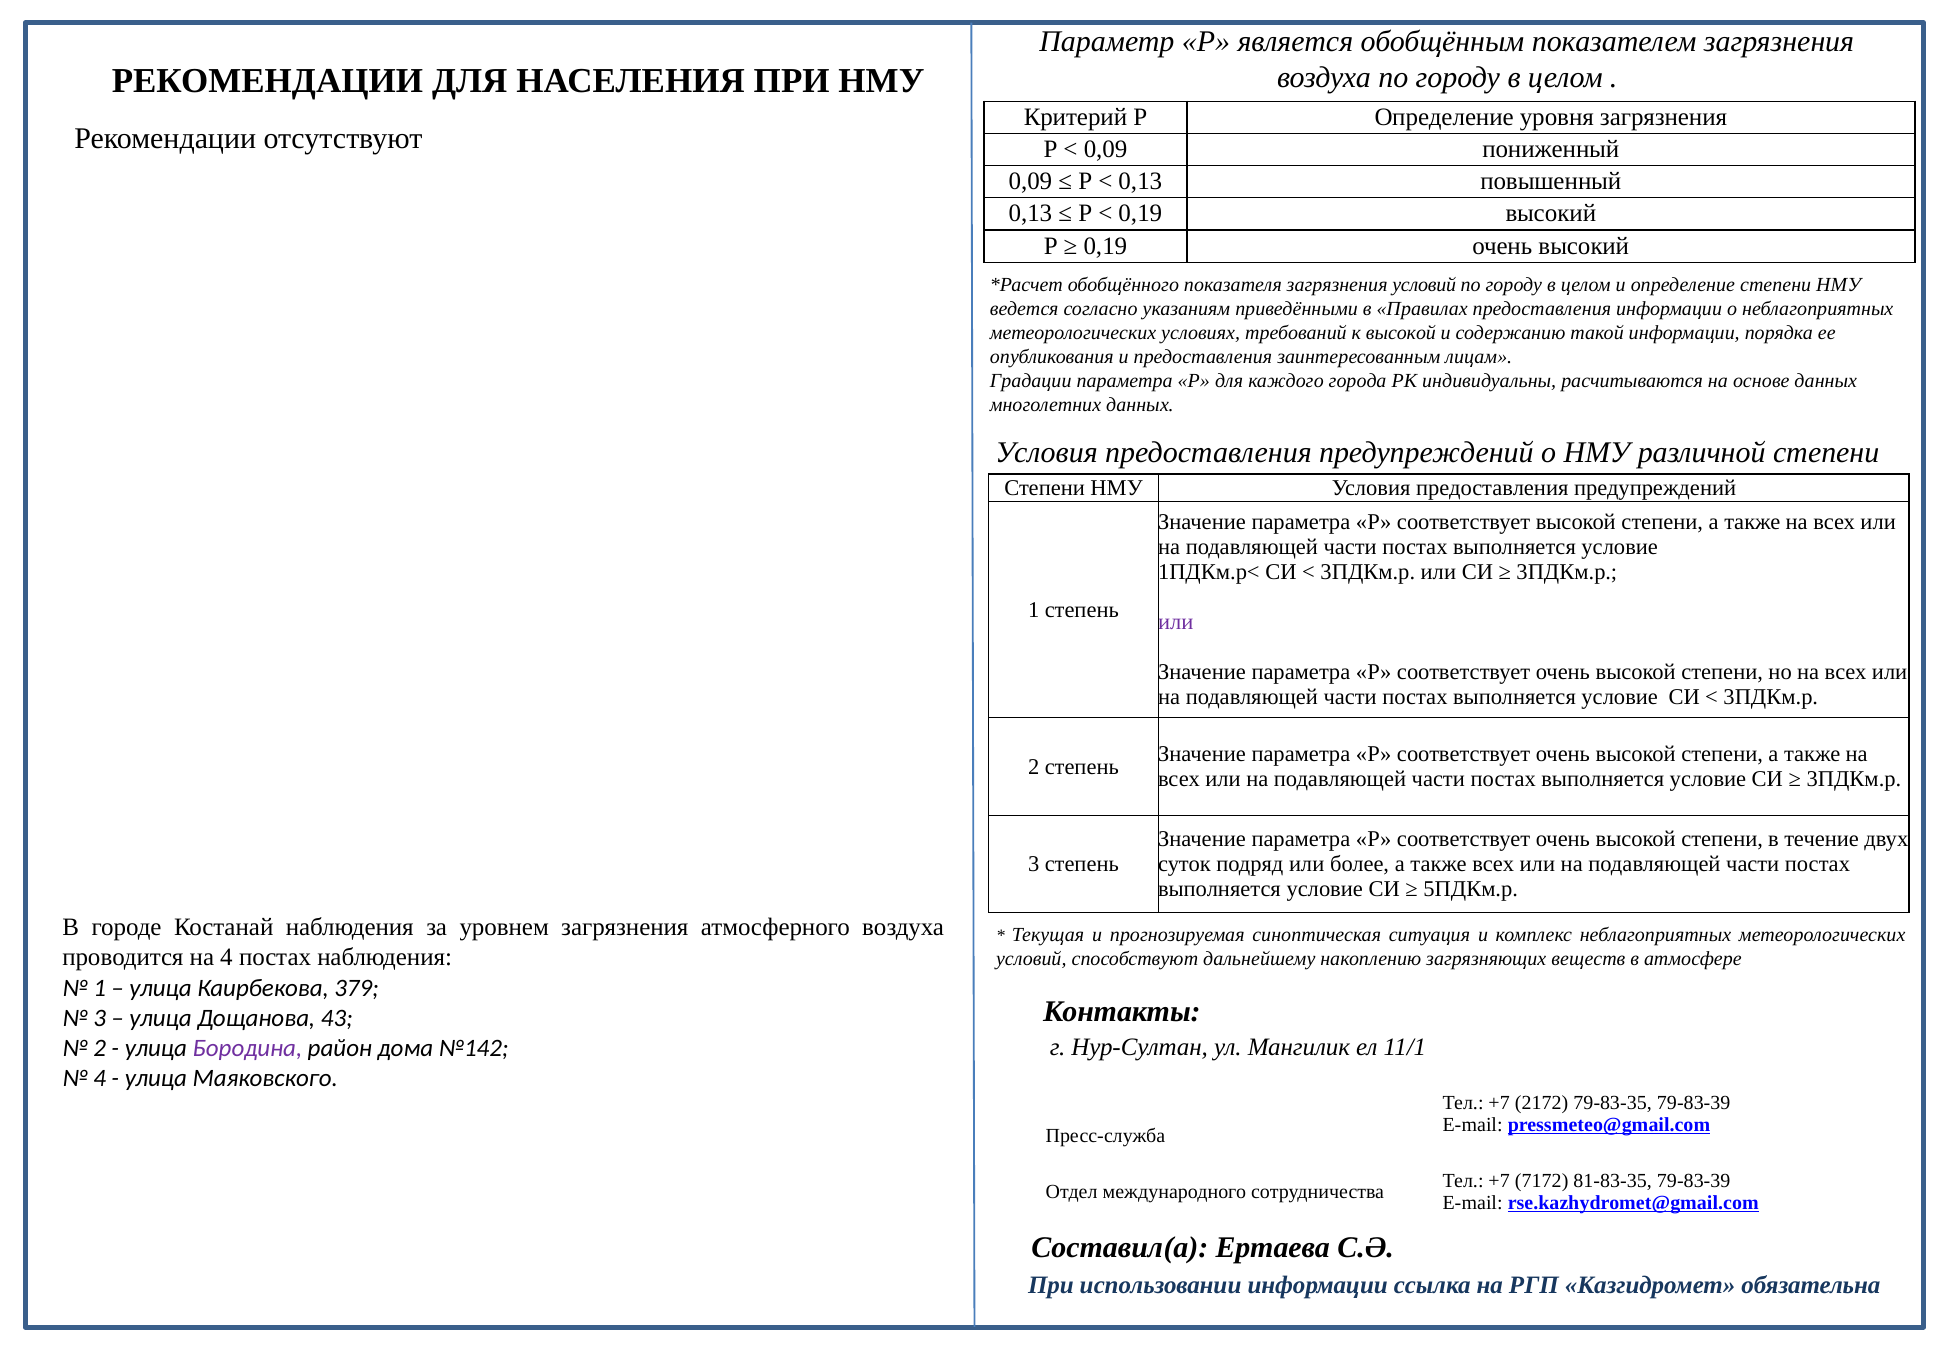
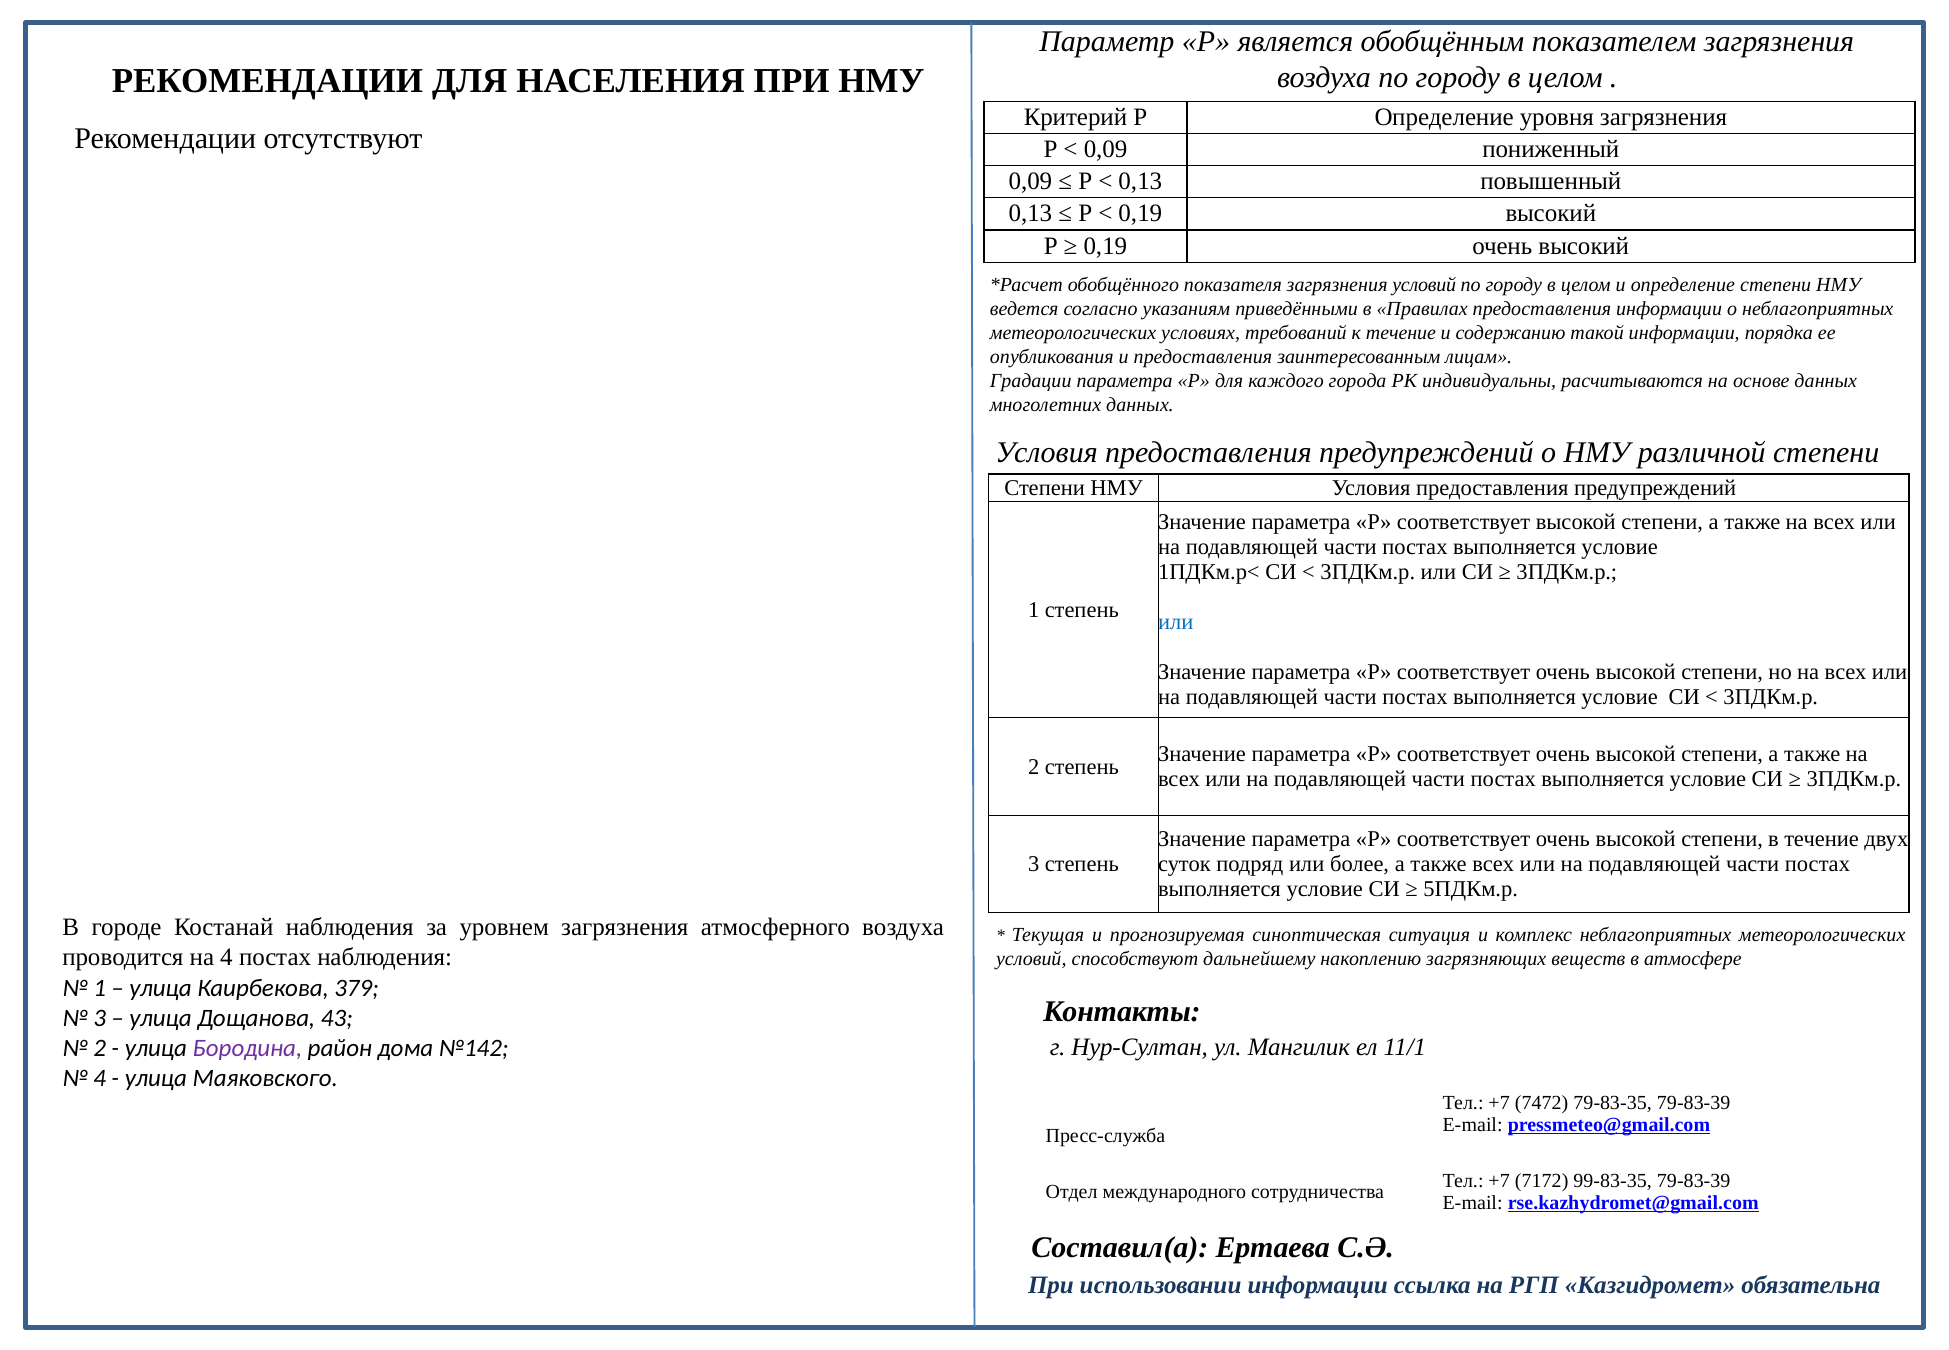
к высокой: высокой -> течение
или at (1176, 622) colour: purple -> blue
2172: 2172 -> 7472
81-83-35: 81-83-35 -> 99-83-35
